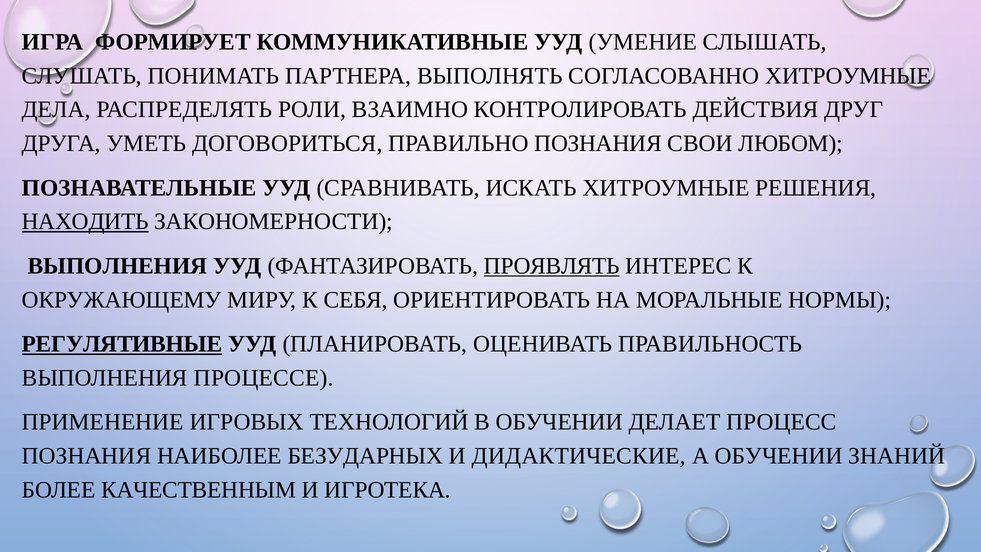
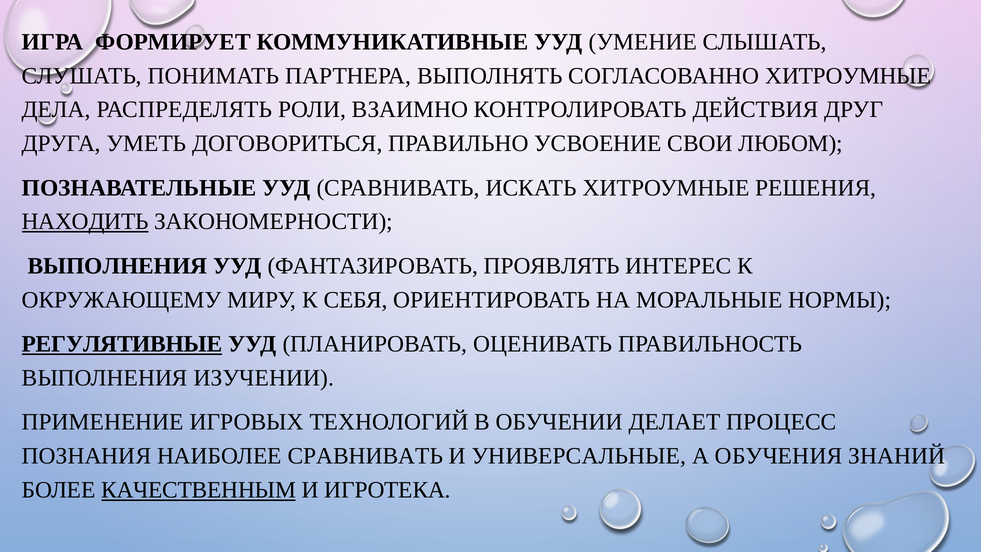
ПРАВИЛЬНО ПОЗНАНИЯ: ПОЗНАНИЯ -> УСВОЕНИЕ
ПРОЯВЛЯТЬ underline: present -> none
ПРОЦЕССЕ: ПРОЦЕССЕ -> ИЗУЧЕНИИ
НАИБОЛЕЕ БЕЗУДАРНЫХ: БЕЗУДАРНЫХ -> СРАВНИВАТЬ
ДИДАКТИЧЕСКИЕ: ДИДАКТИЧЕСКИЕ -> УНИВЕРСАЛЬНЫЕ
А ОБУЧЕНИИ: ОБУЧЕНИИ -> ОБУЧЕНИЯ
КАЧЕСТВЕННЫМ underline: none -> present
